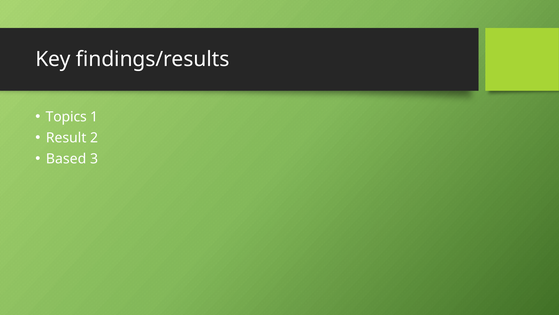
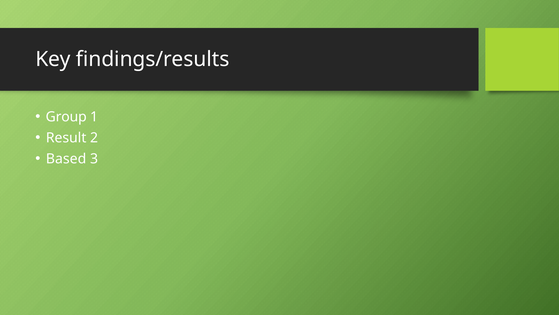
Topics: Topics -> Group
